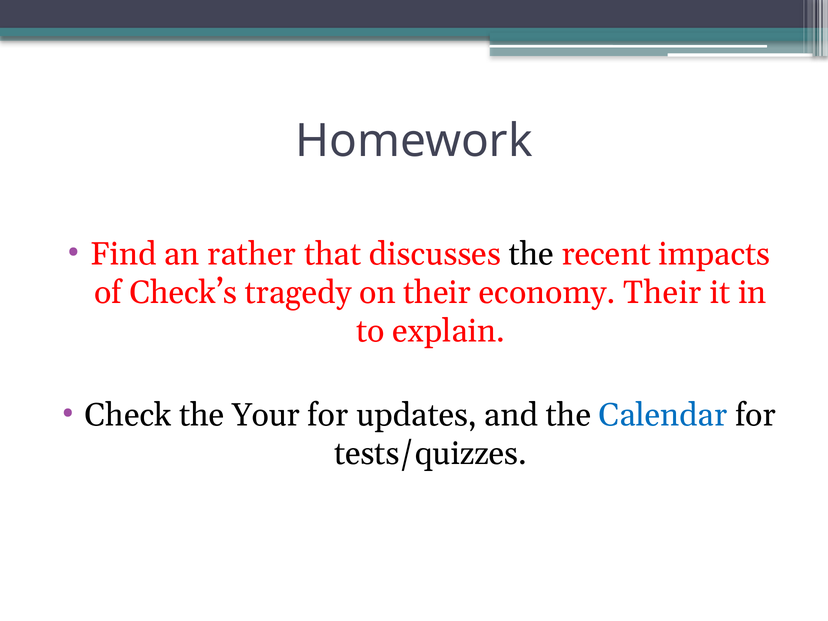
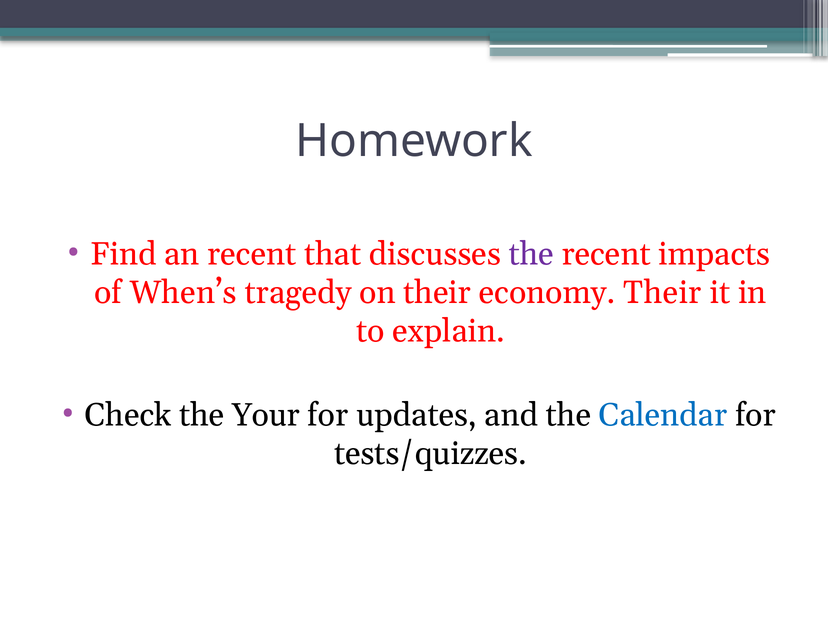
an rather: rather -> recent
the at (531, 254) colour: black -> purple
Check’s: Check’s -> When’s
